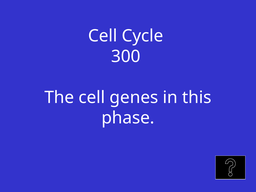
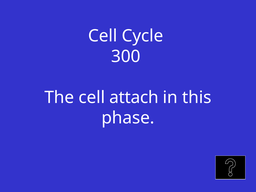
genes: genes -> attach
